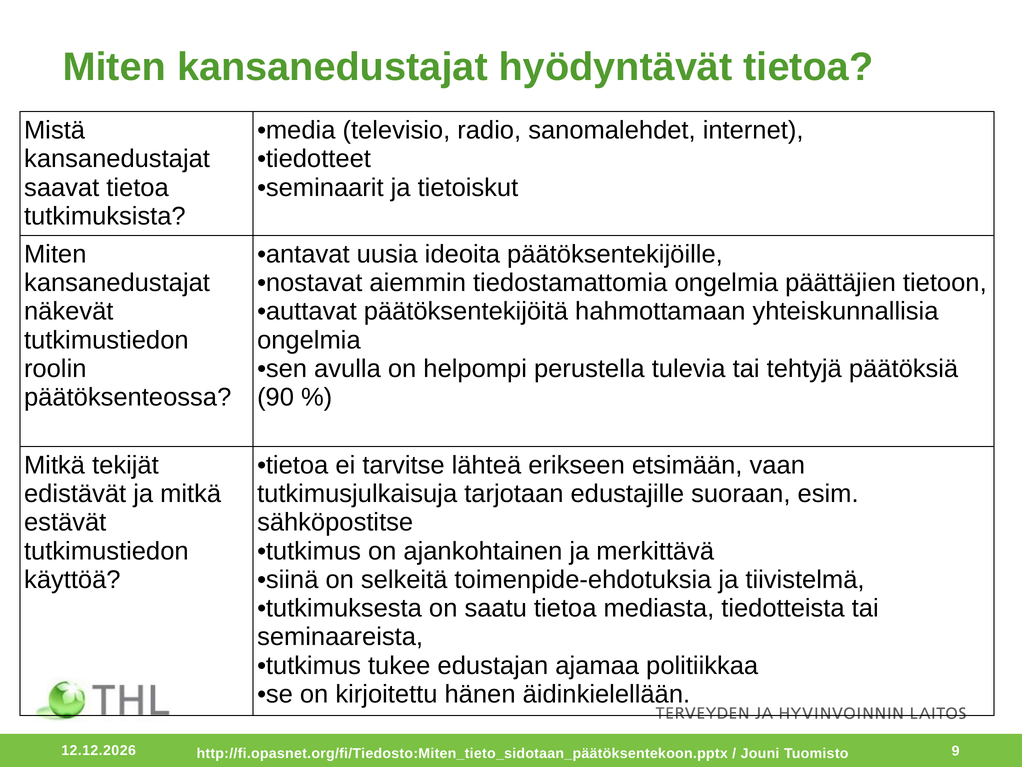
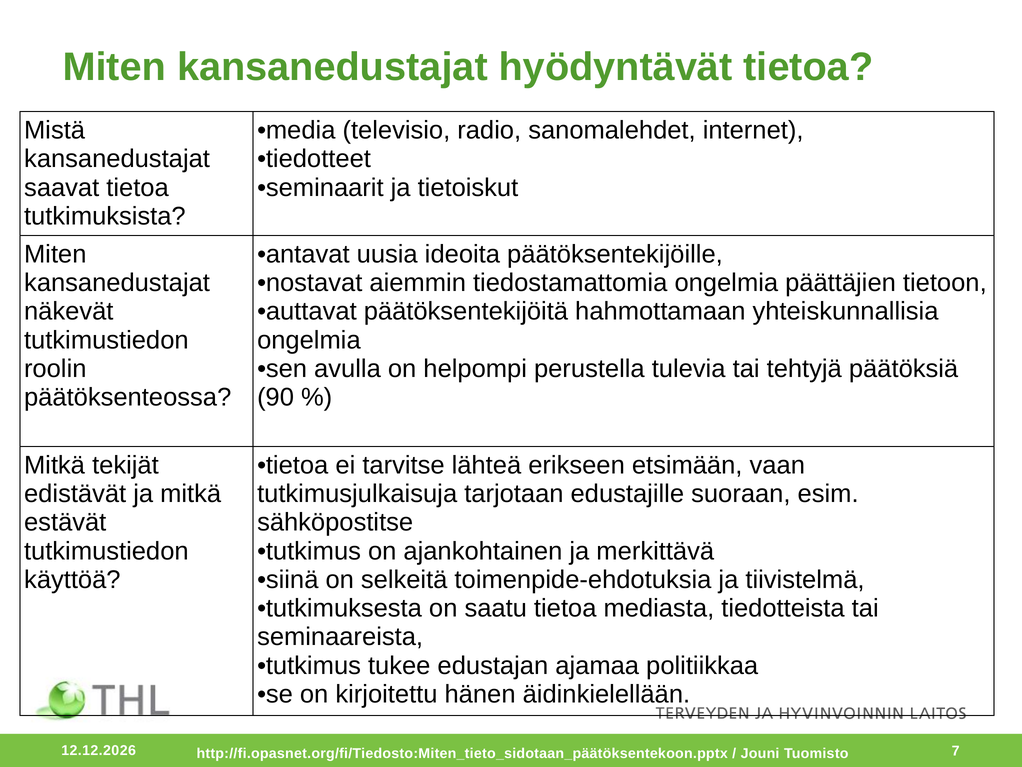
9: 9 -> 7
